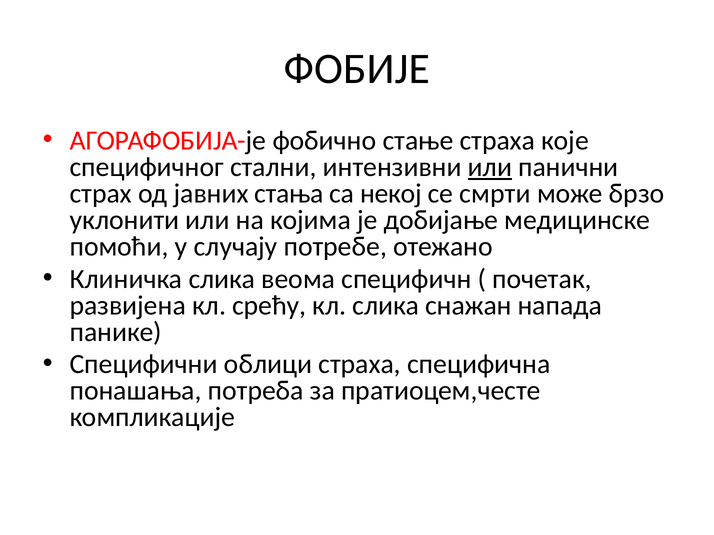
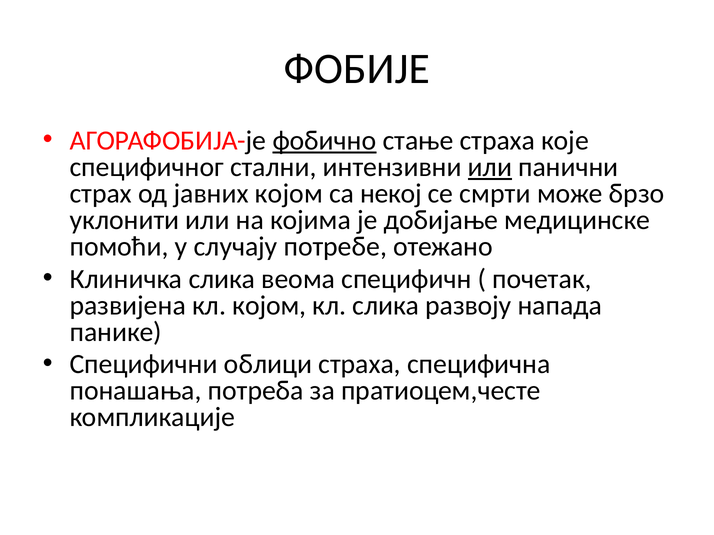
фобично underline: none -> present
јавних стања: стања -> којом
кл срећу: срећу -> којом
снажан: снажан -> развоју
